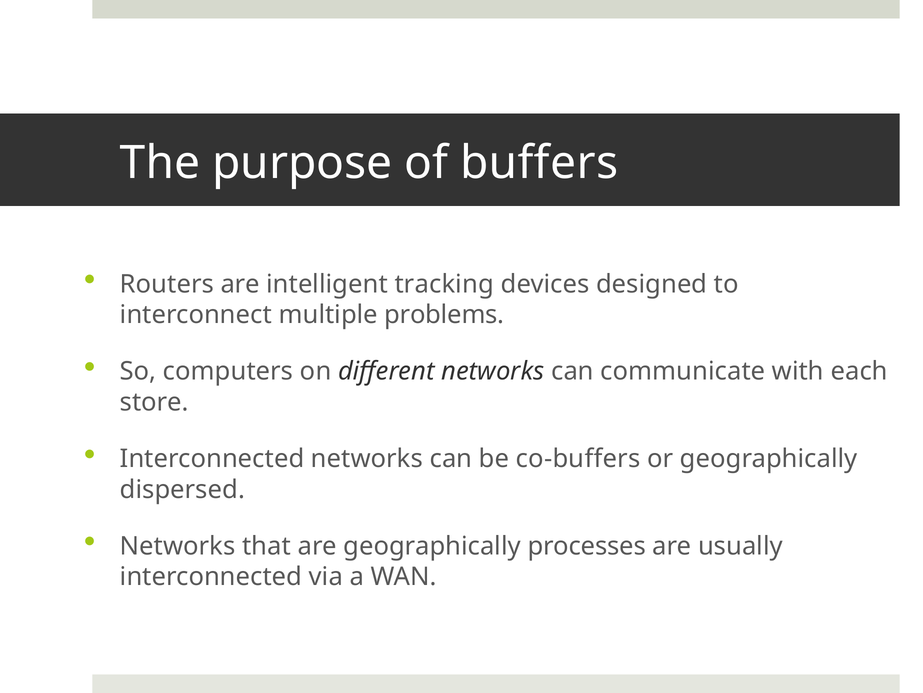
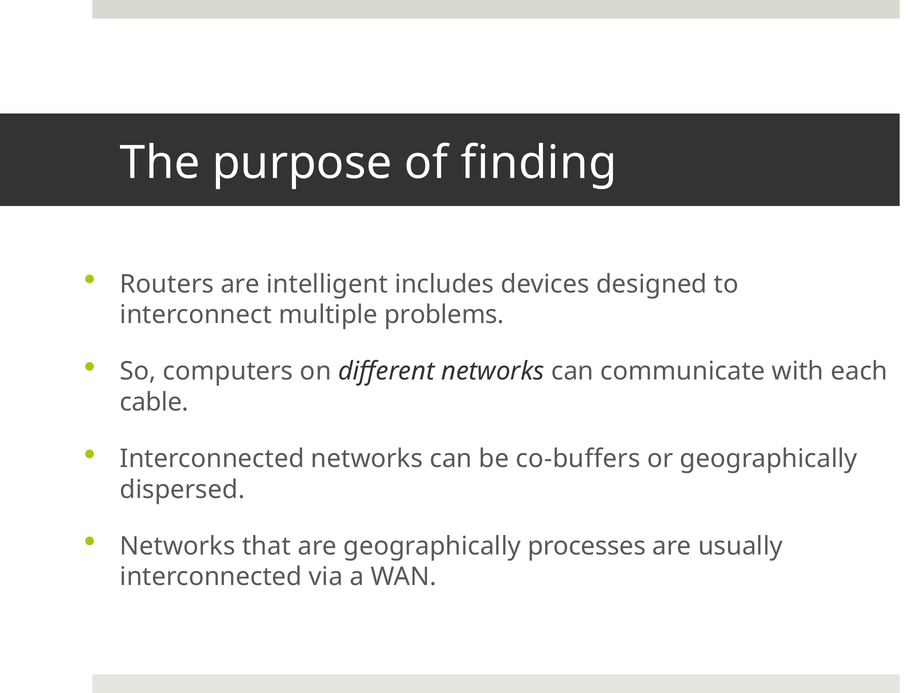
buffers: buffers -> finding
tracking: tracking -> includes
store: store -> cable
